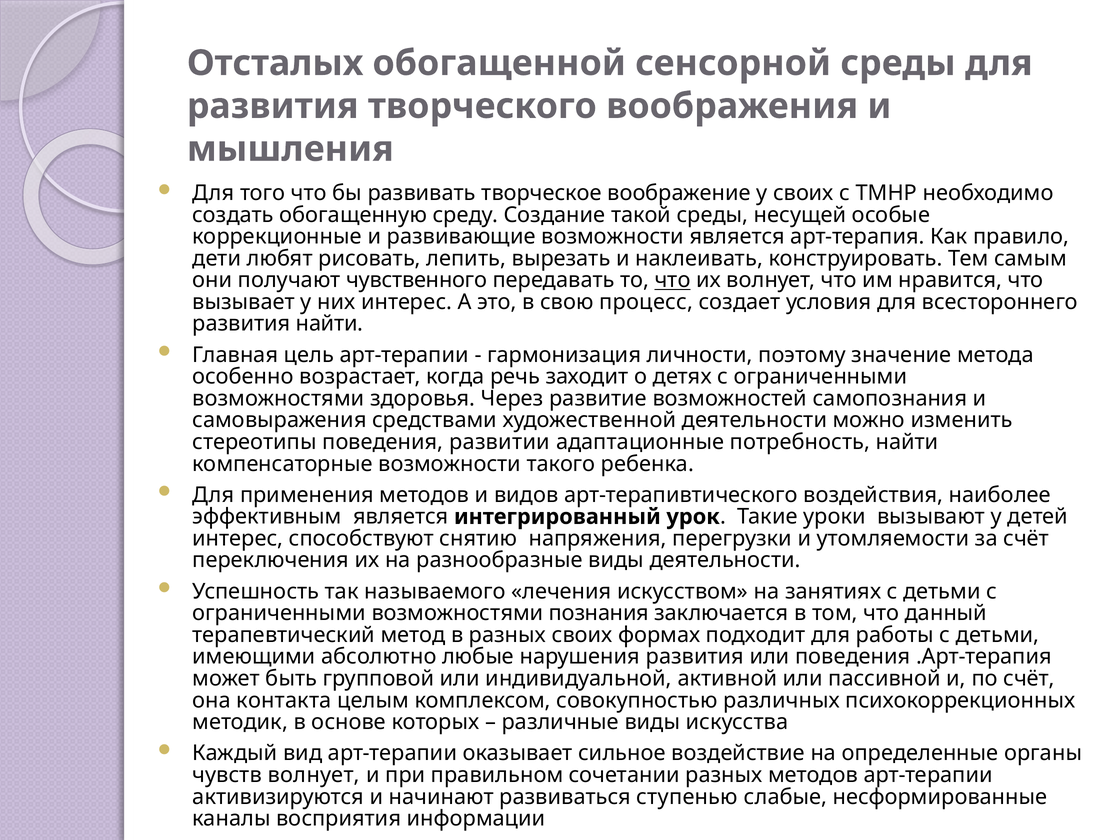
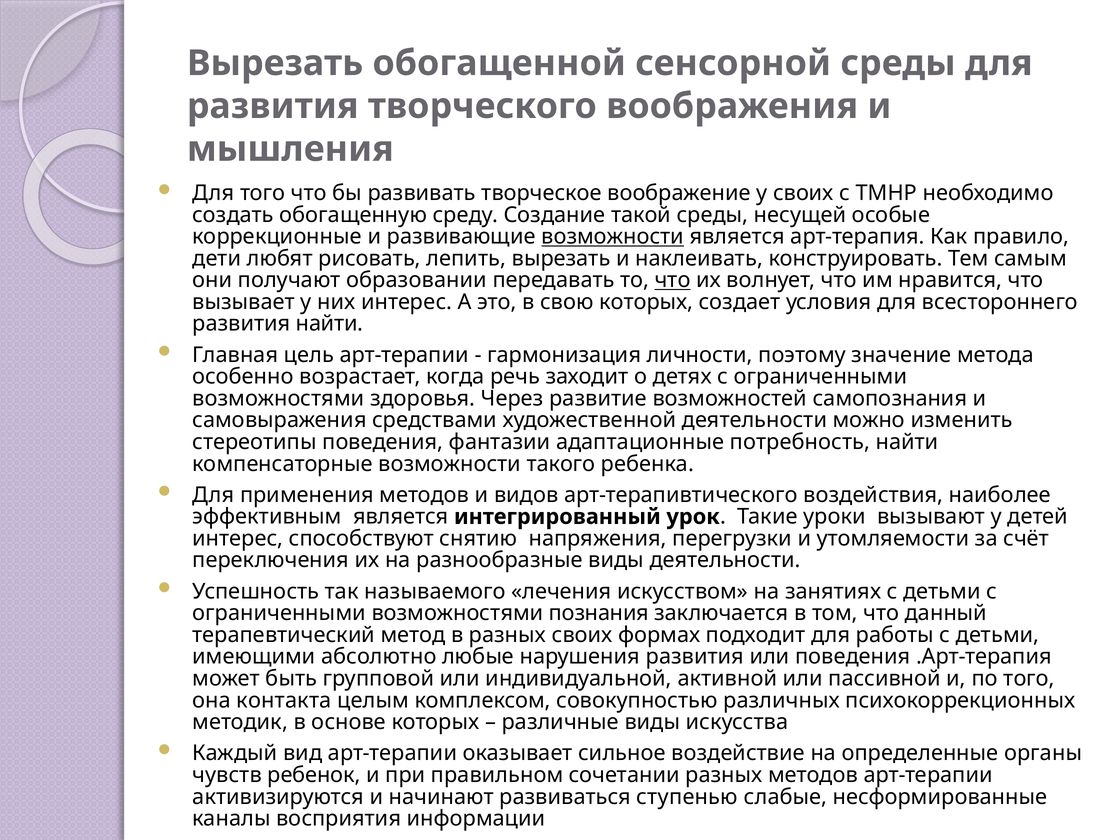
Отсталых at (275, 63): Отсталых -> Вырезать
возможности at (613, 237) underline: none -> present
чувственного: чувственного -> образовании
свою процесс: процесс -> которых
развитии: развитии -> фантазии
по счёт: счёт -> того
чувств волнует: волнует -> ребенок
